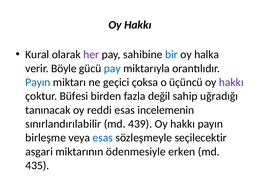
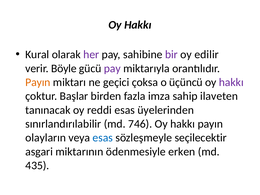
bir colour: blue -> purple
halka: halka -> edilir
pay at (112, 68) colour: blue -> purple
Payın at (38, 82) colour: blue -> orange
Büfesi: Büfesi -> Başlar
değil: değil -> imza
uğradığı: uğradığı -> ilaveten
incelemenin: incelemenin -> üyelerinden
439: 439 -> 746
birleşme: birleşme -> olayların
